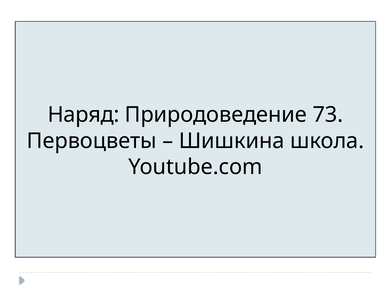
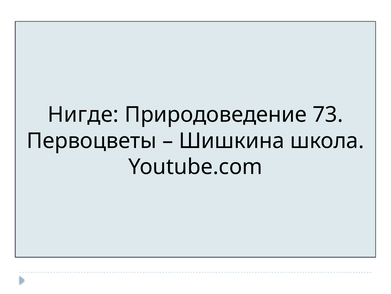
Наряд: Наряд -> Нигде
